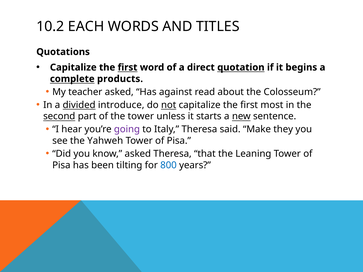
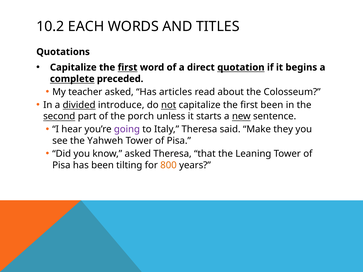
products: products -> preceded
against: against -> articles
first most: most -> been
the tower: tower -> porch
800 colour: blue -> orange
